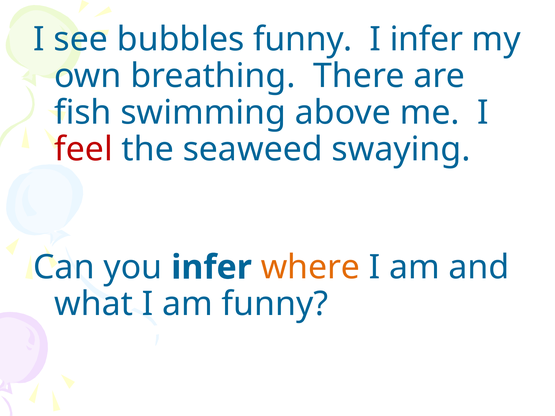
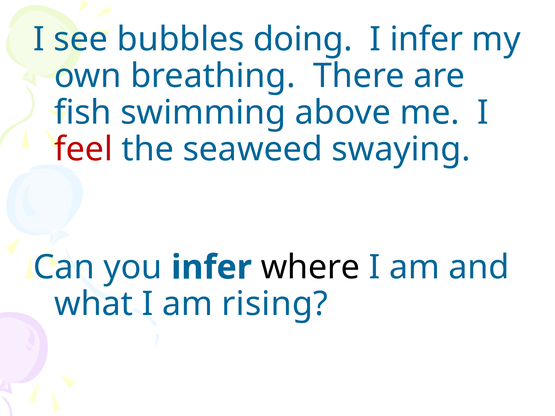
bubbles funny: funny -> doing
where colour: orange -> black
am funny: funny -> rising
